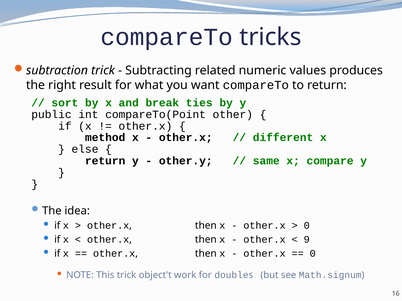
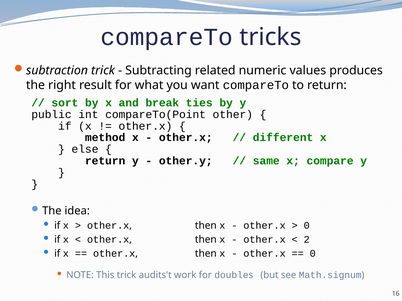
9: 9 -> 2
object't: object't -> audits't
